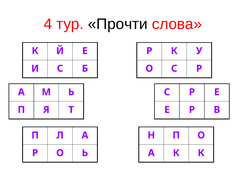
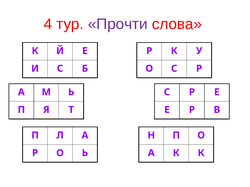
Прочти colour: black -> purple
